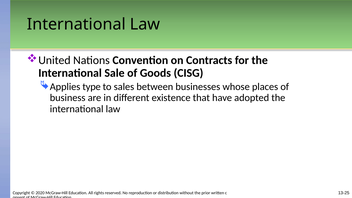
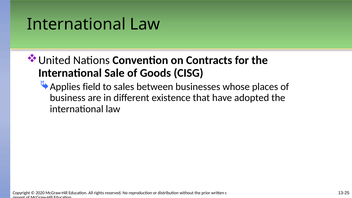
type: type -> field
